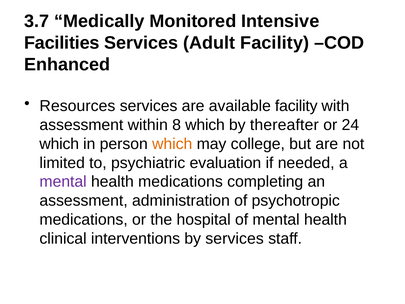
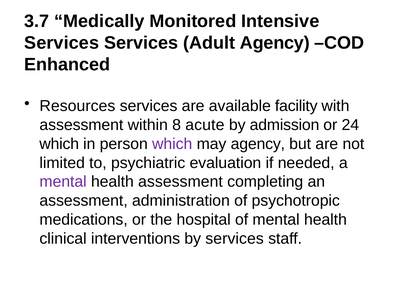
Facilities at (62, 43): Facilities -> Services
Adult Facility: Facility -> Agency
8 which: which -> acute
thereafter: thereafter -> admission
which at (172, 144) colour: orange -> purple
may college: college -> agency
health medications: medications -> assessment
